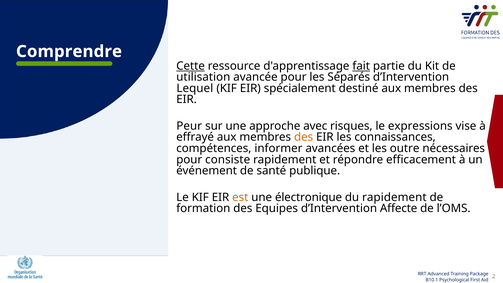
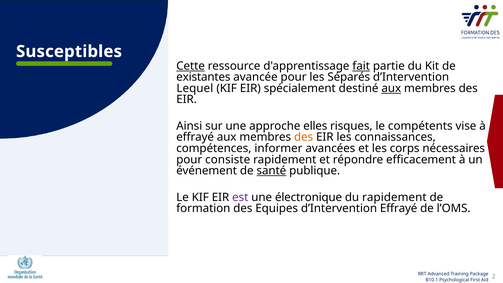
Comprendre: Comprendre -> Susceptibles
utilisation: utilisation -> existantes
aux at (391, 88) underline: none -> present
Peur: Peur -> Ainsi
avec: avec -> elles
expressions: expressions -> compétents
outre: outre -> corps
santé underline: none -> present
est colour: orange -> purple
d’Intervention Affecte: Affecte -> Effrayé
